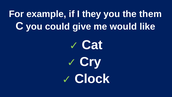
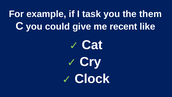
they: they -> task
would: would -> recent
